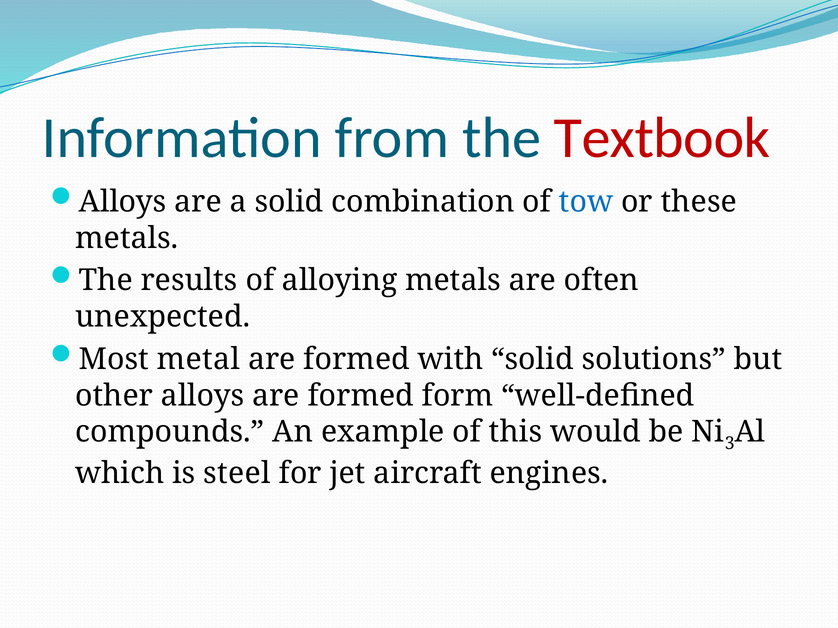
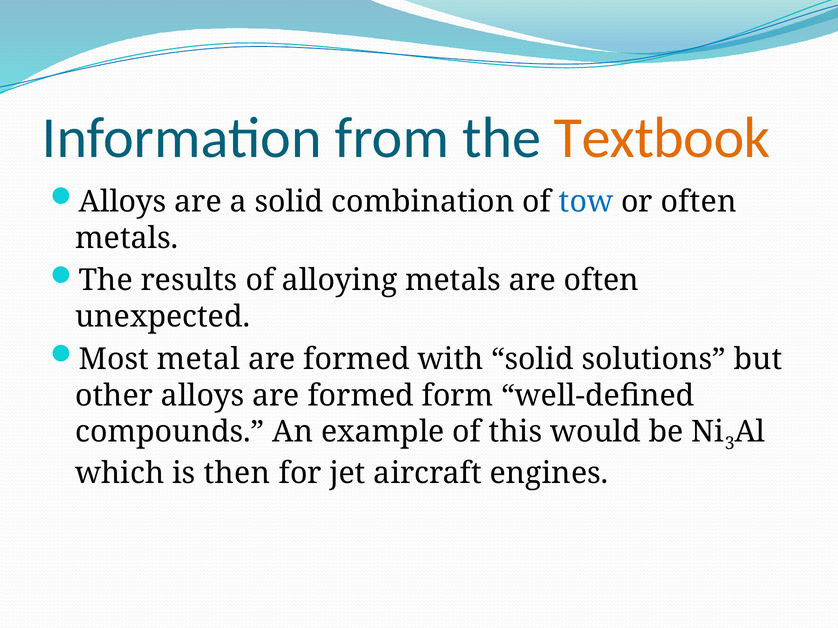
Textbook colour: red -> orange
or these: these -> often
steel: steel -> then
